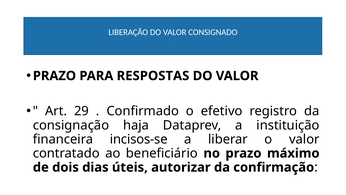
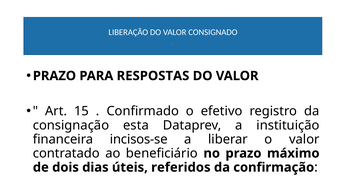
29: 29 -> 15
haja: haja -> esta
autorizar: autorizar -> referidos
